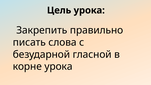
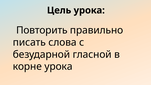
Закрепить: Закрепить -> Повторить
